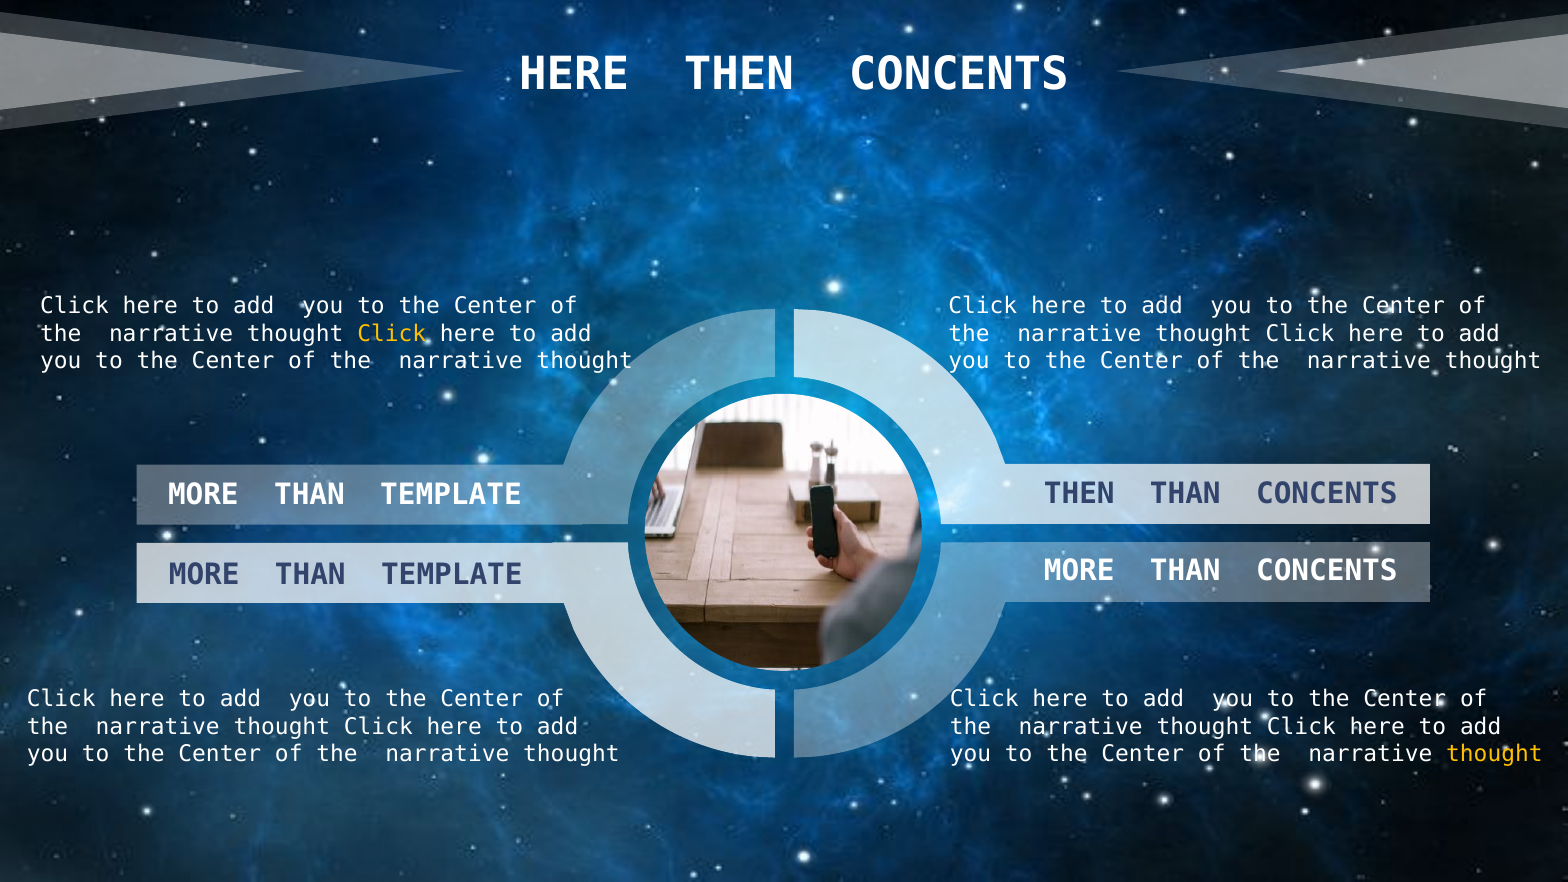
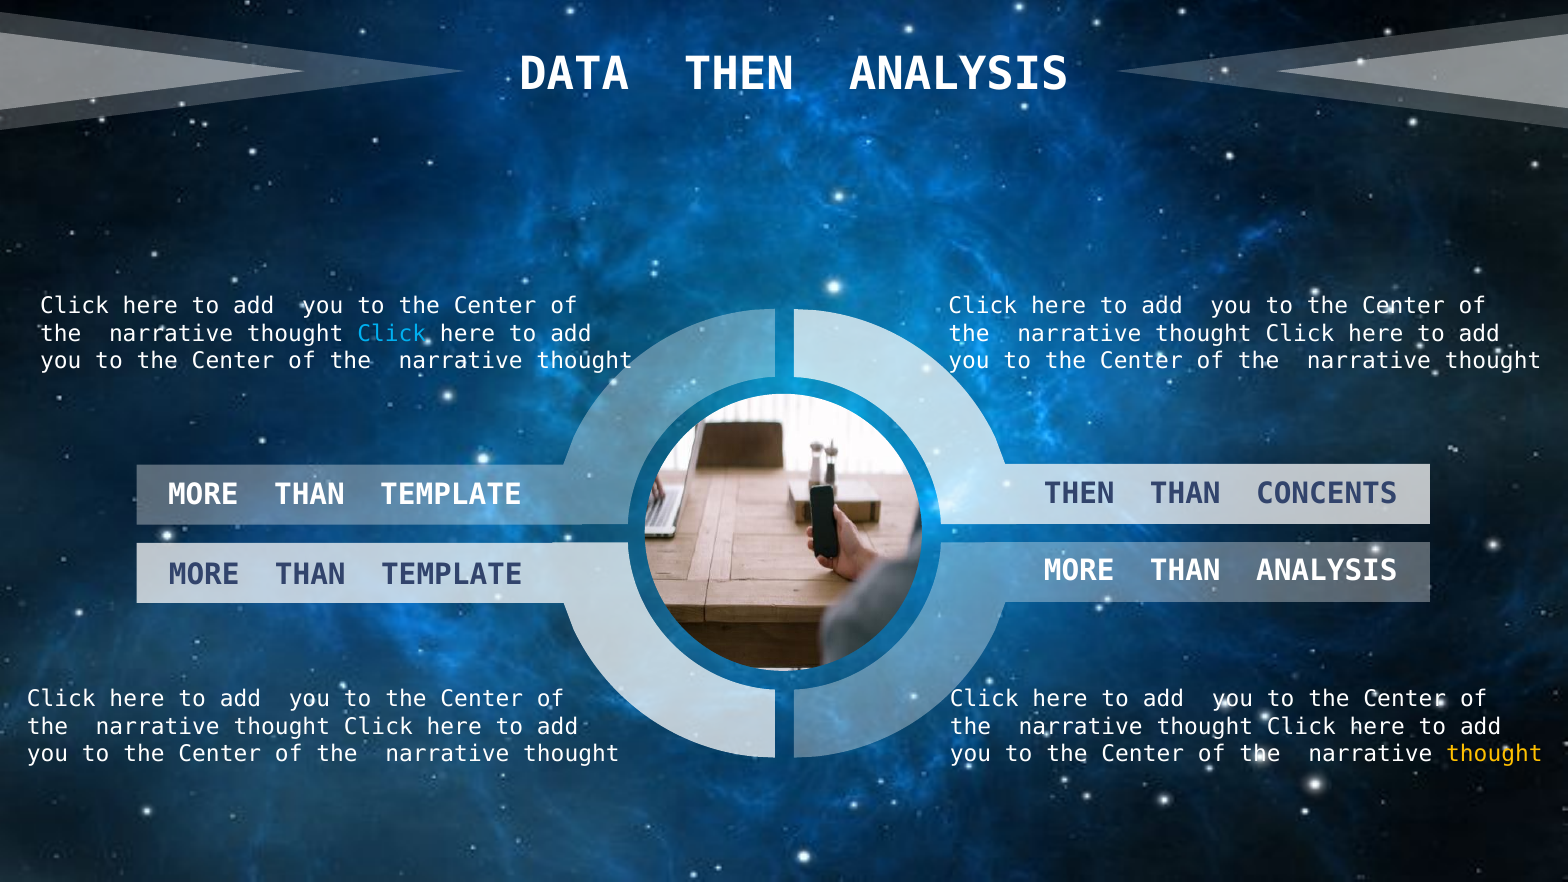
HERE at (574, 75): HERE -> DATA
THEN CONCENTS: CONCENTS -> ANALYSIS
Click at (392, 334) colour: yellow -> light blue
MORE THAN CONCENTS: CONCENTS -> ANALYSIS
